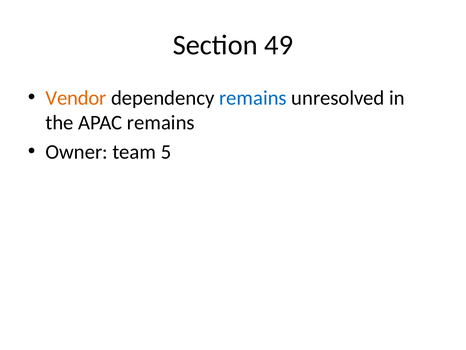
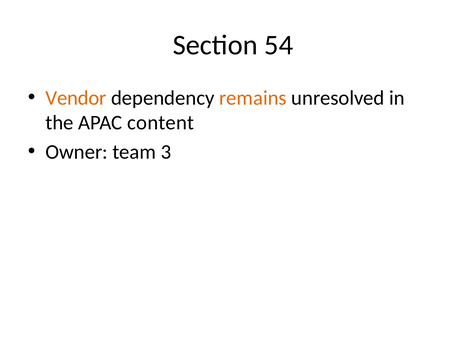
49: 49 -> 54
remains at (253, 98) colour: blue -> orange
APAC remains: remains -> content
5: 5 -> 3
